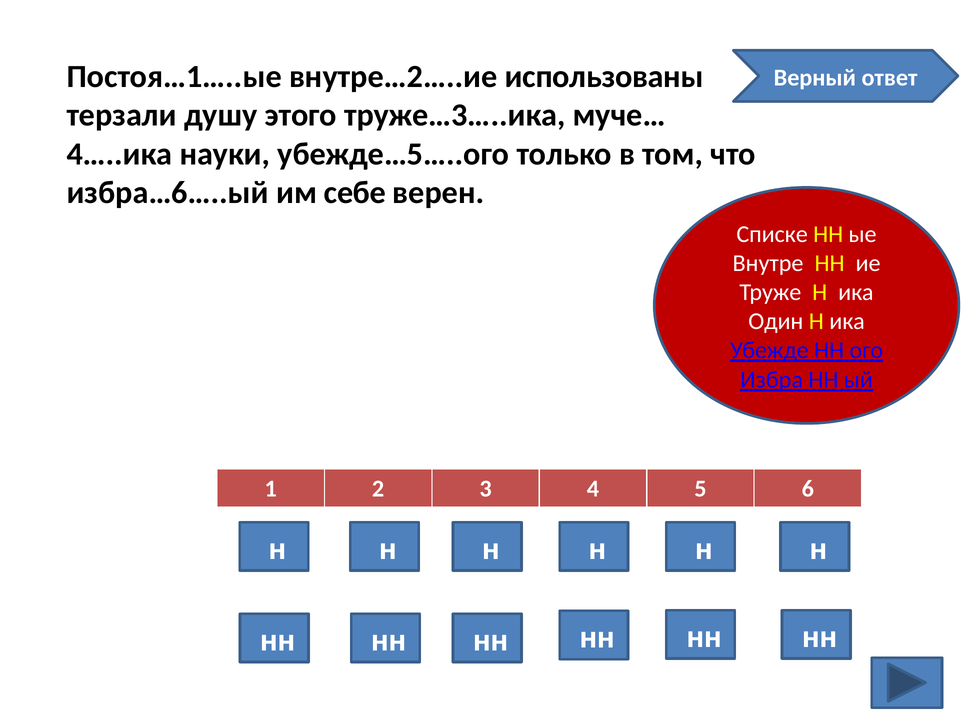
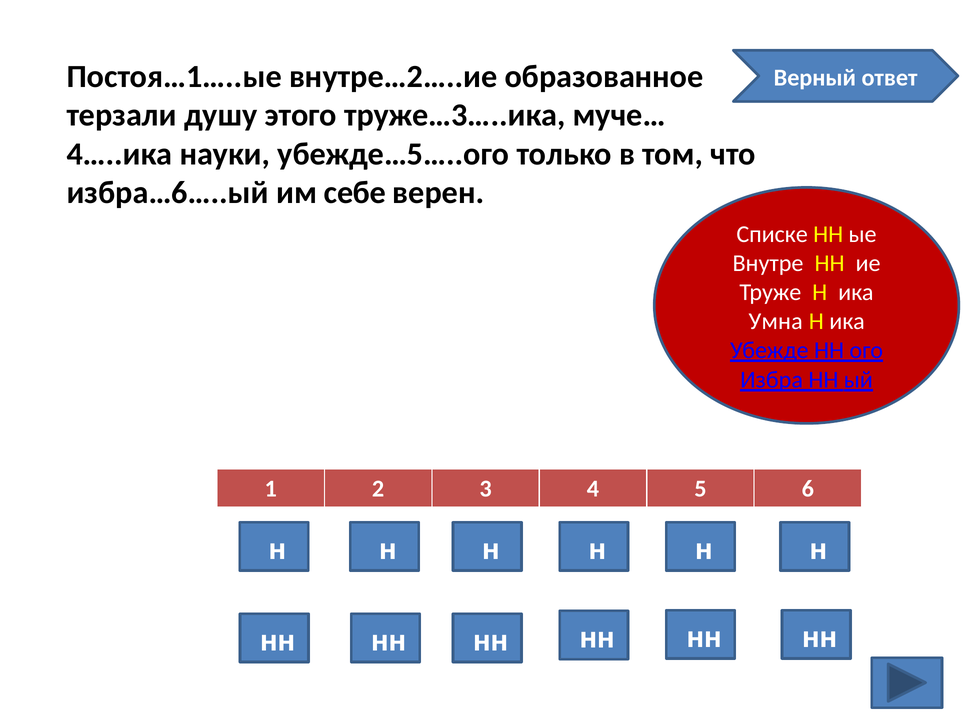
использованы: использованы -> образованное
Один: Один -> Умна
